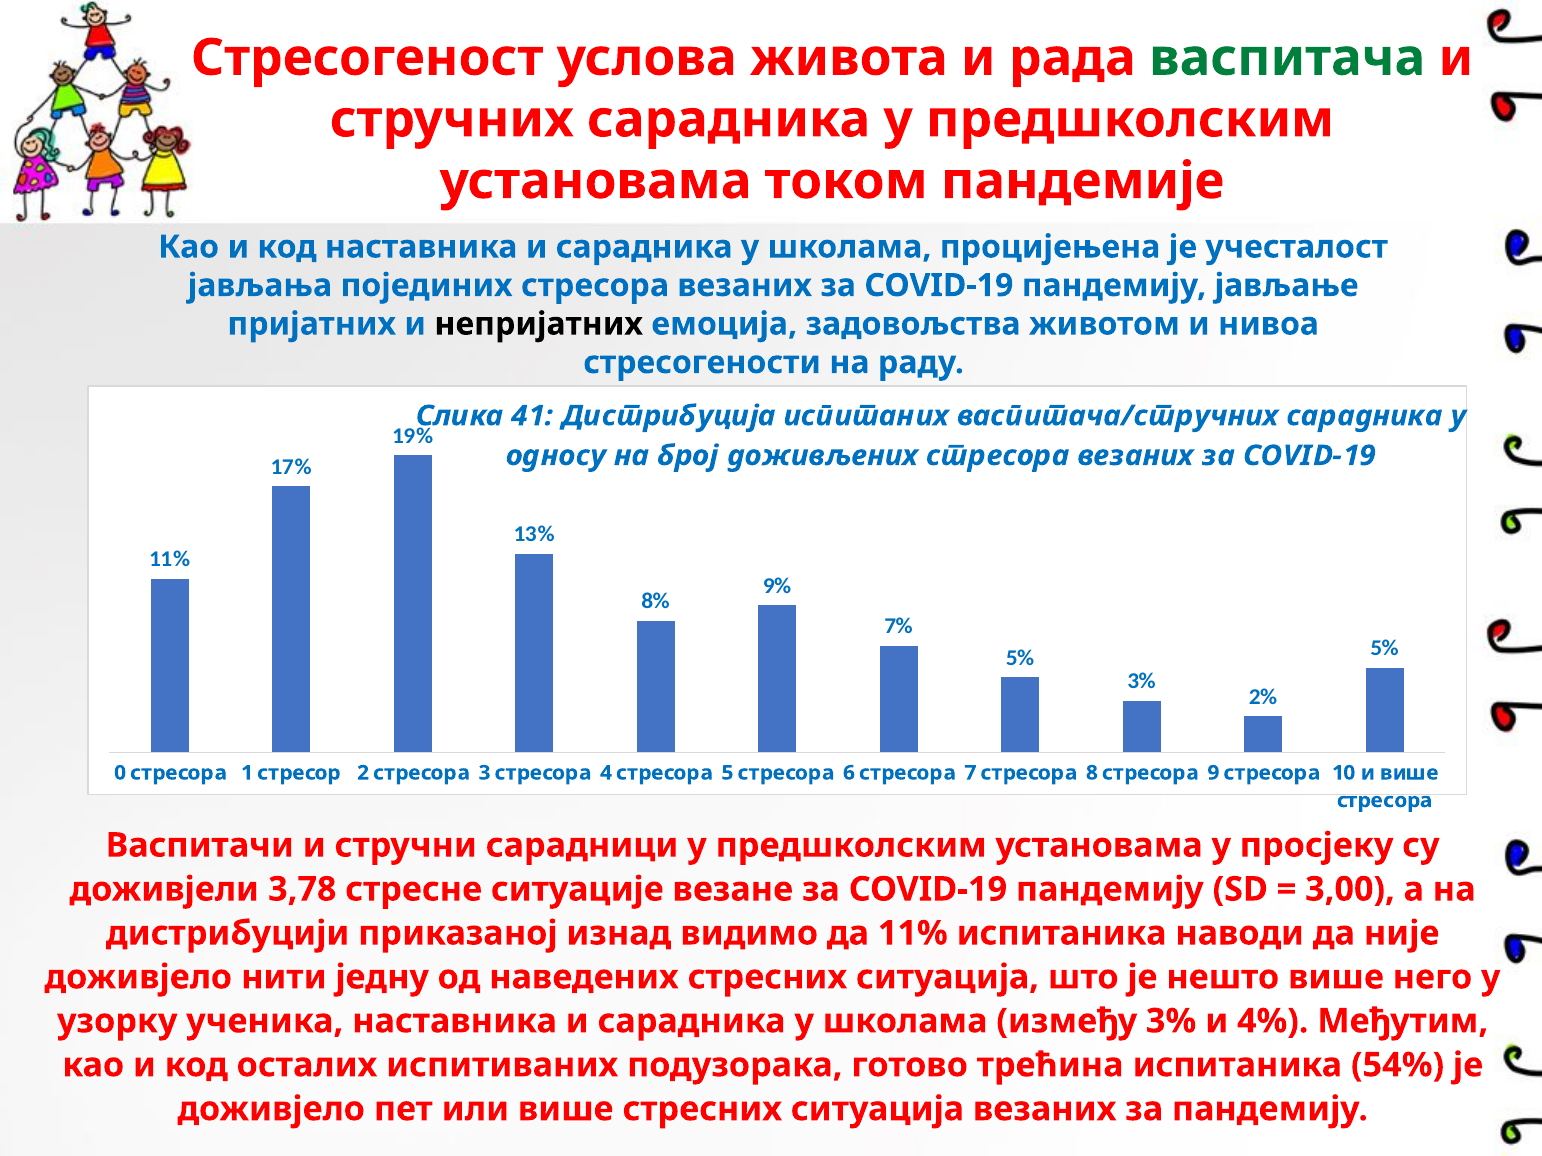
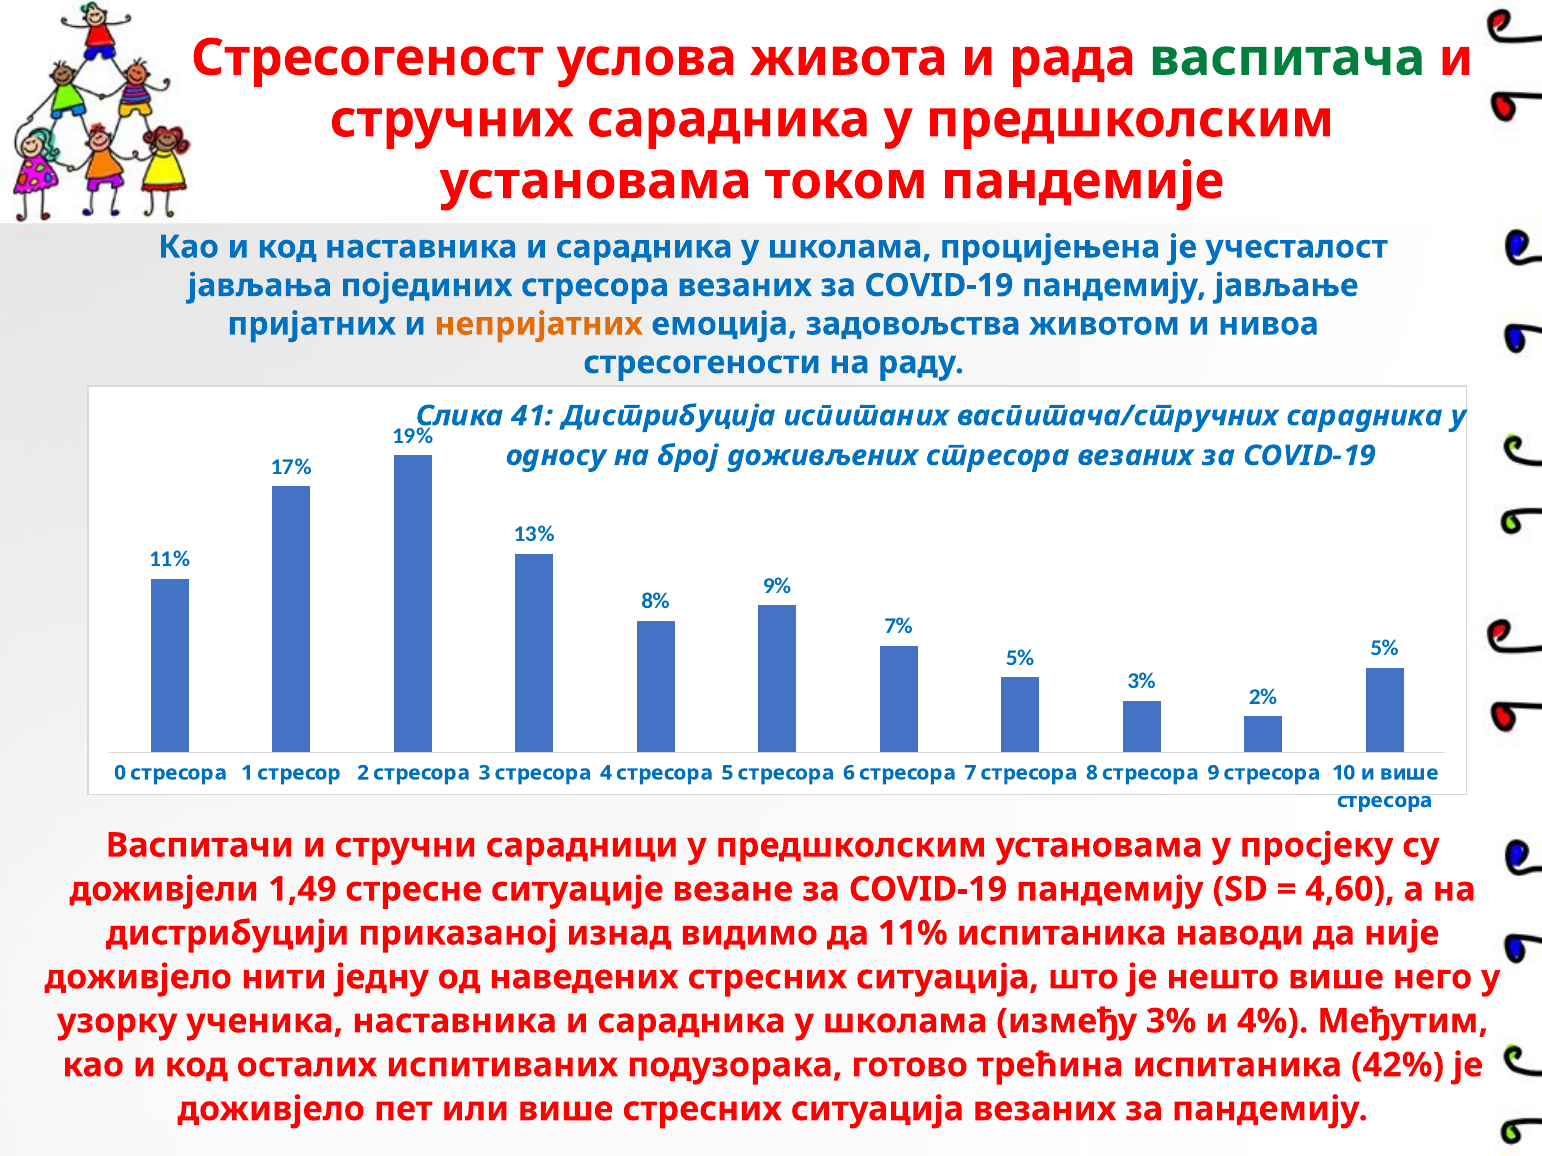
непријатних colour: black -> orange
3,78: 3,78 -> 1,49
3,00: 3,00 -> 4,60
54%: 54% -> 42%
